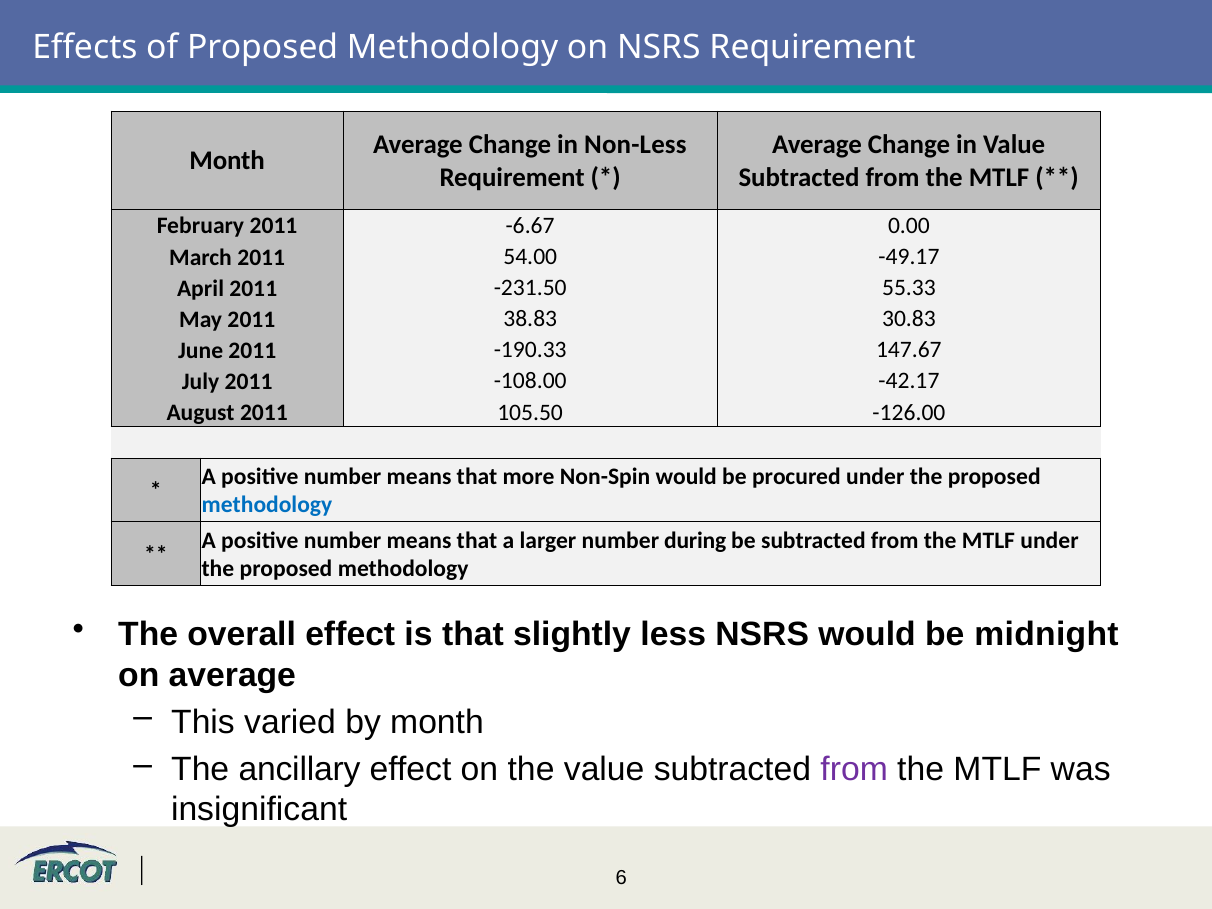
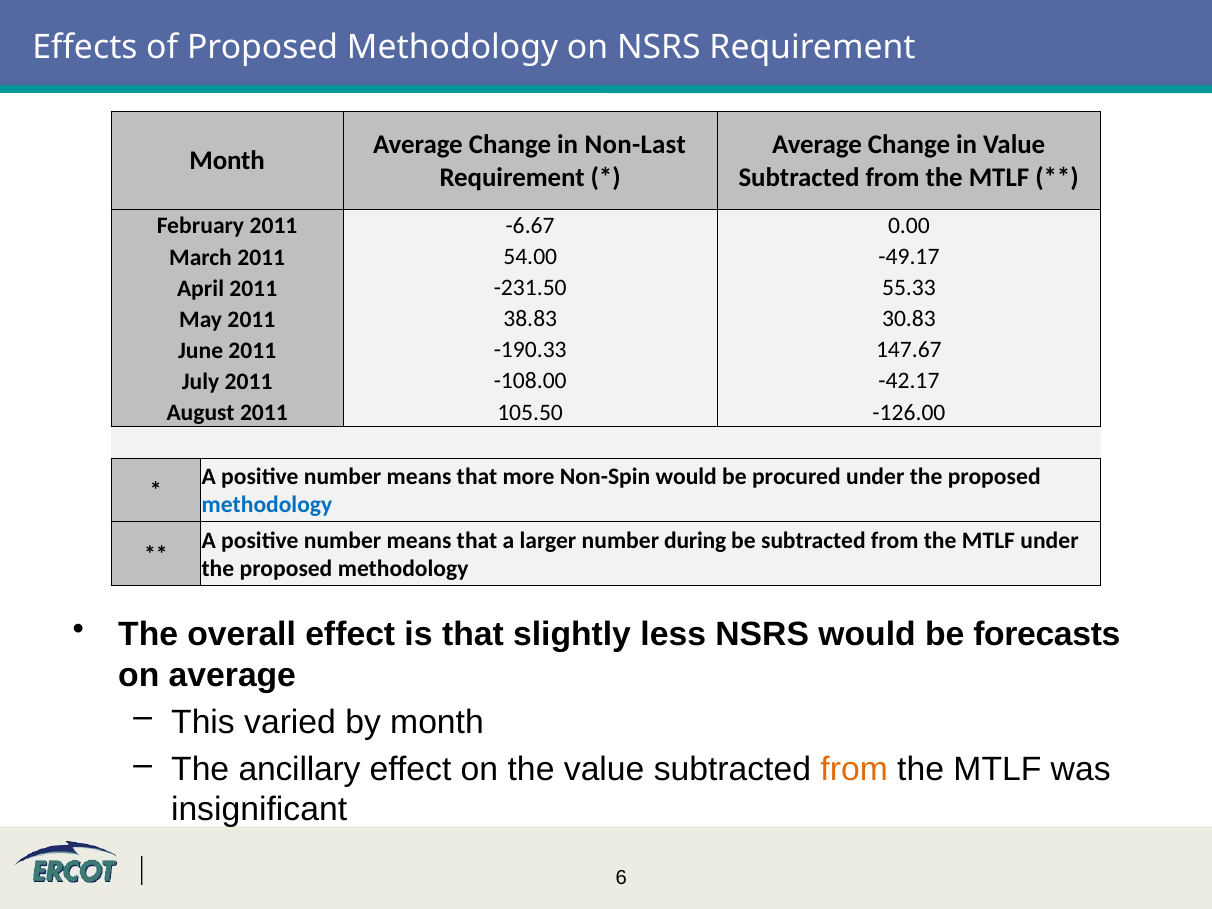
Non-Less: Non-Less -> Non-Last
midnight: midnight -> forecasts
from at (854, 769) colour: purple -> orange
